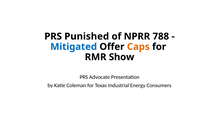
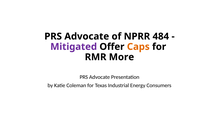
Punished at (87, 36): Punished -> Advocate
788: 788 -> 484
Mitigated colour: blue -> purple
Show: Show -> More
